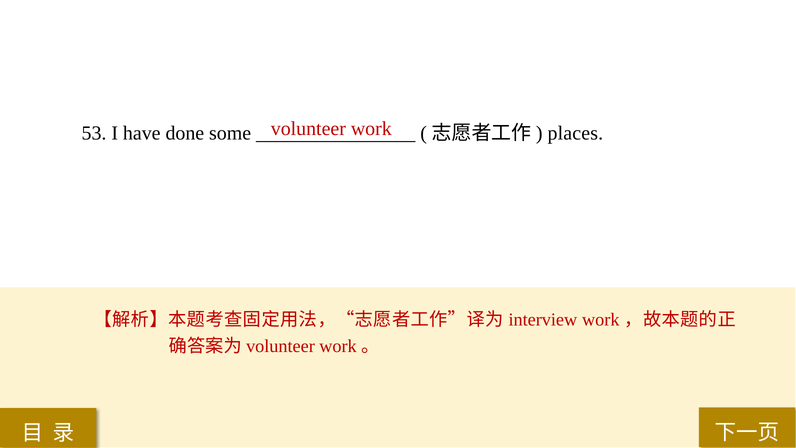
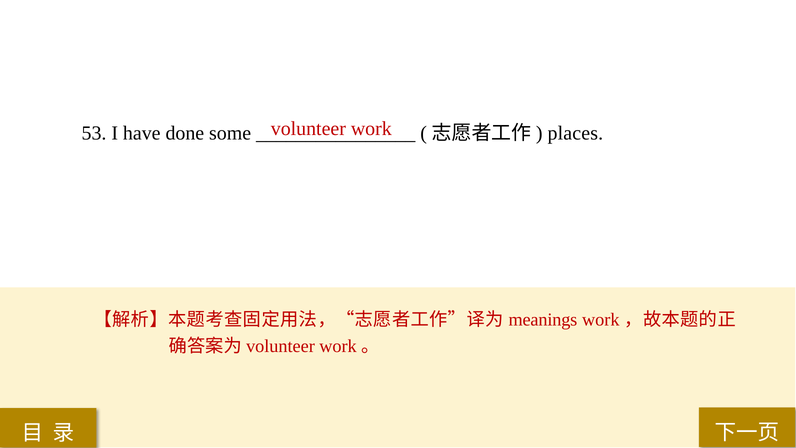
interview: interview -> meanings
